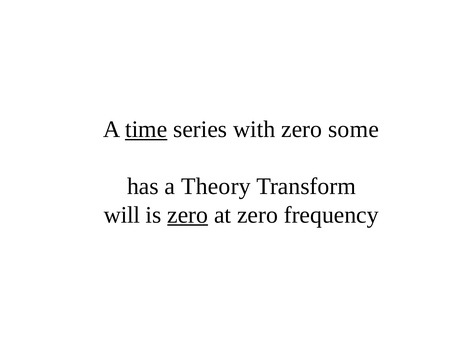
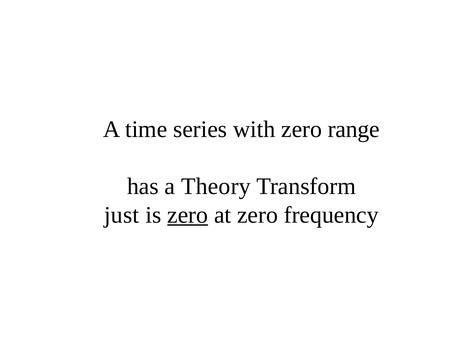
time underline: present -> none
some: some -> range
will: will -> just
